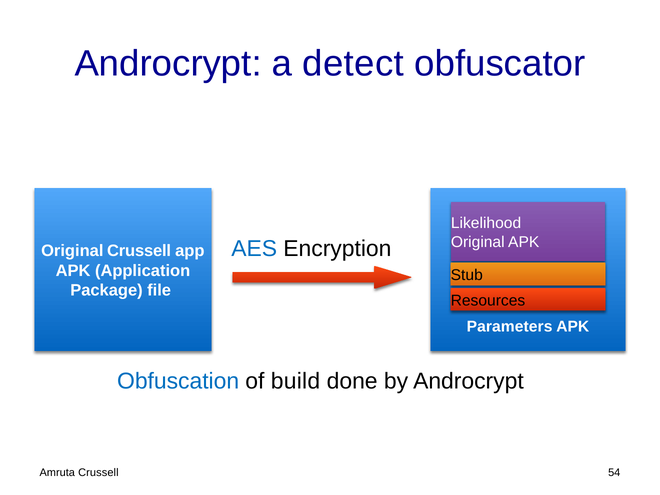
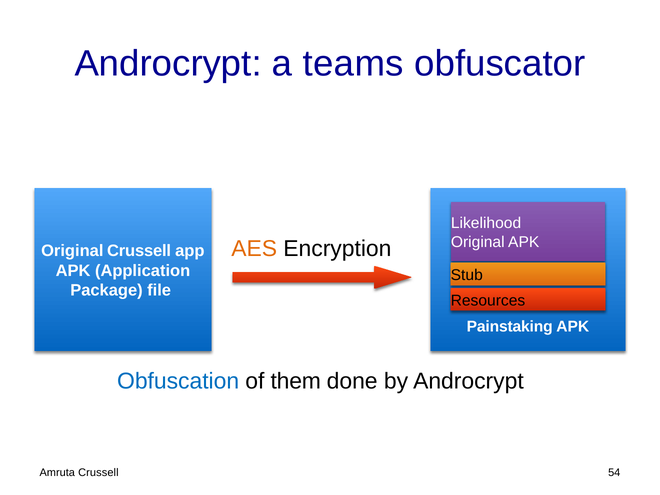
detect: detect -> teams
AES colour: blue -> orange
Parameters: Parameters -> Painstaking
build: build -> them
